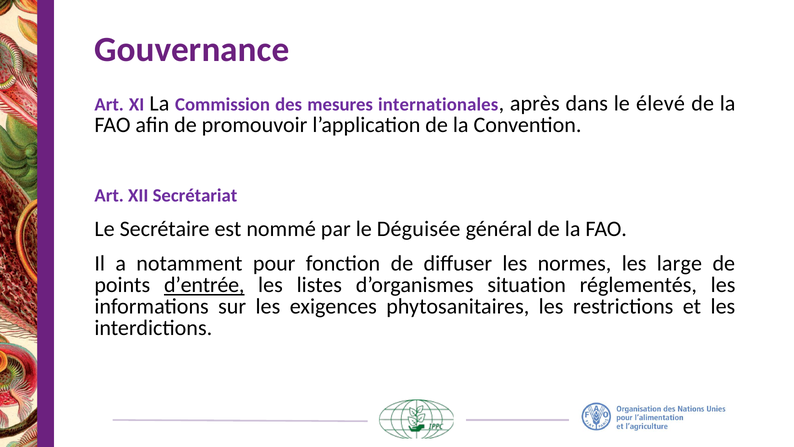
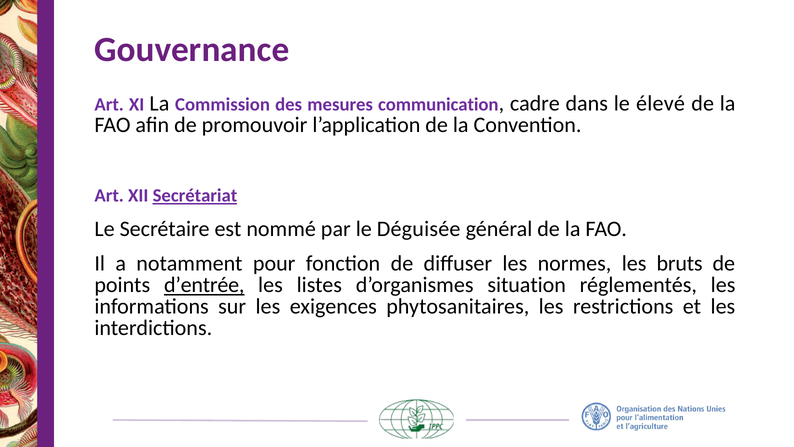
internationales: internationales -> communication
après: après -> cadre
Secrétariat underline: none -> present
large: large -> bruts
